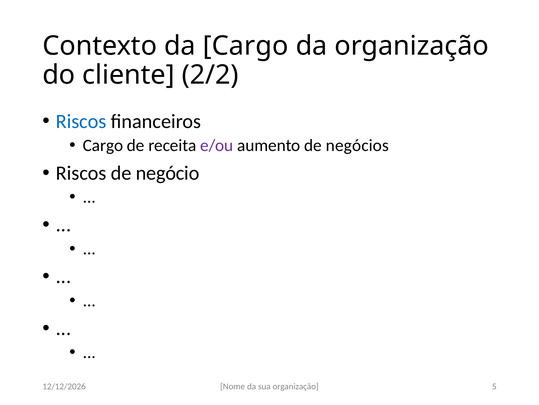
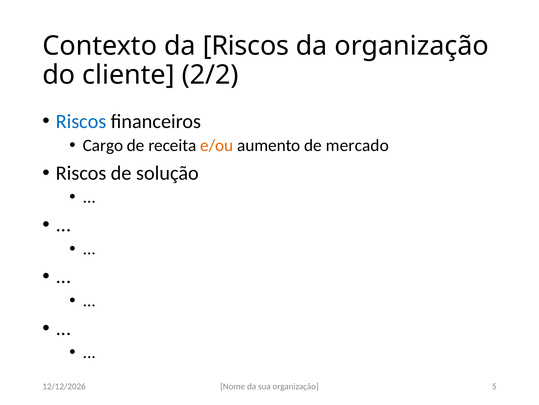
da Cargo: Cargo -> Riscos
e/ou colour: purple -> orange
negócios: negócios -> mercado
negócio: negócio -> solução
